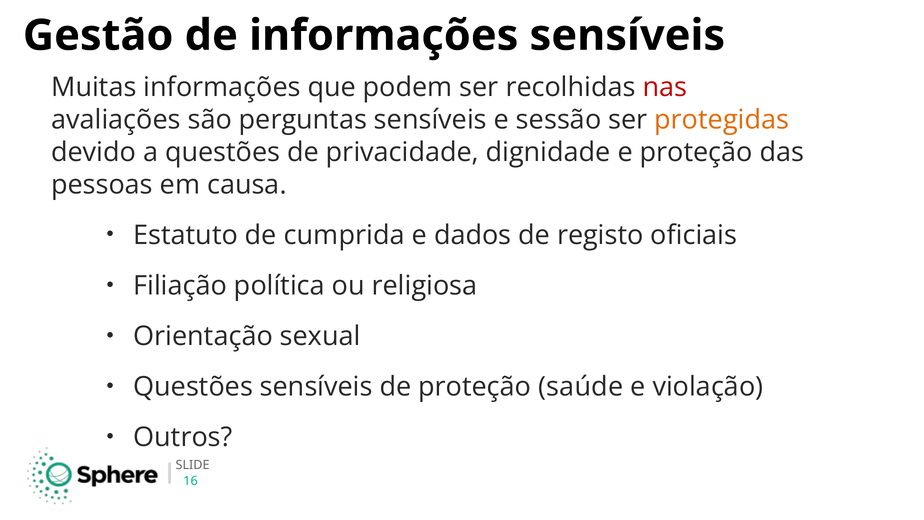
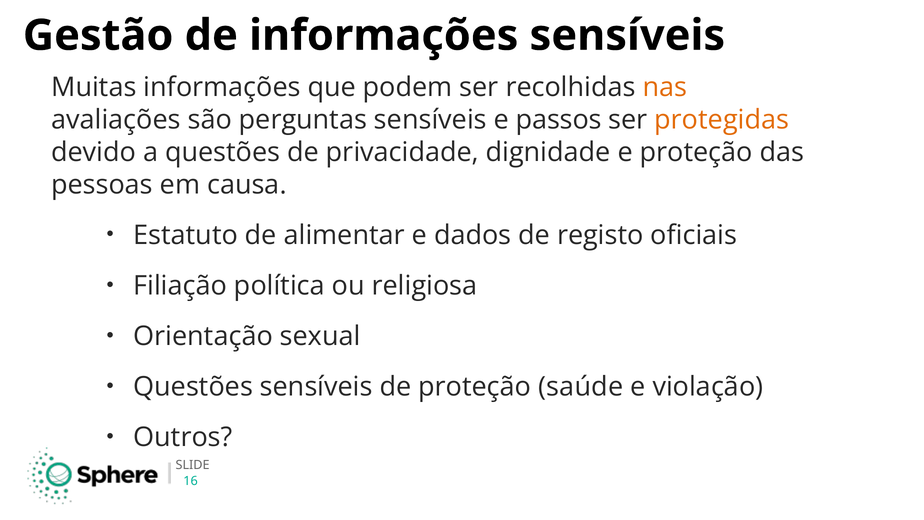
nas colour: red -> orange
sessão: sessão -> passos
cumprida: cumprida -> alimentar
